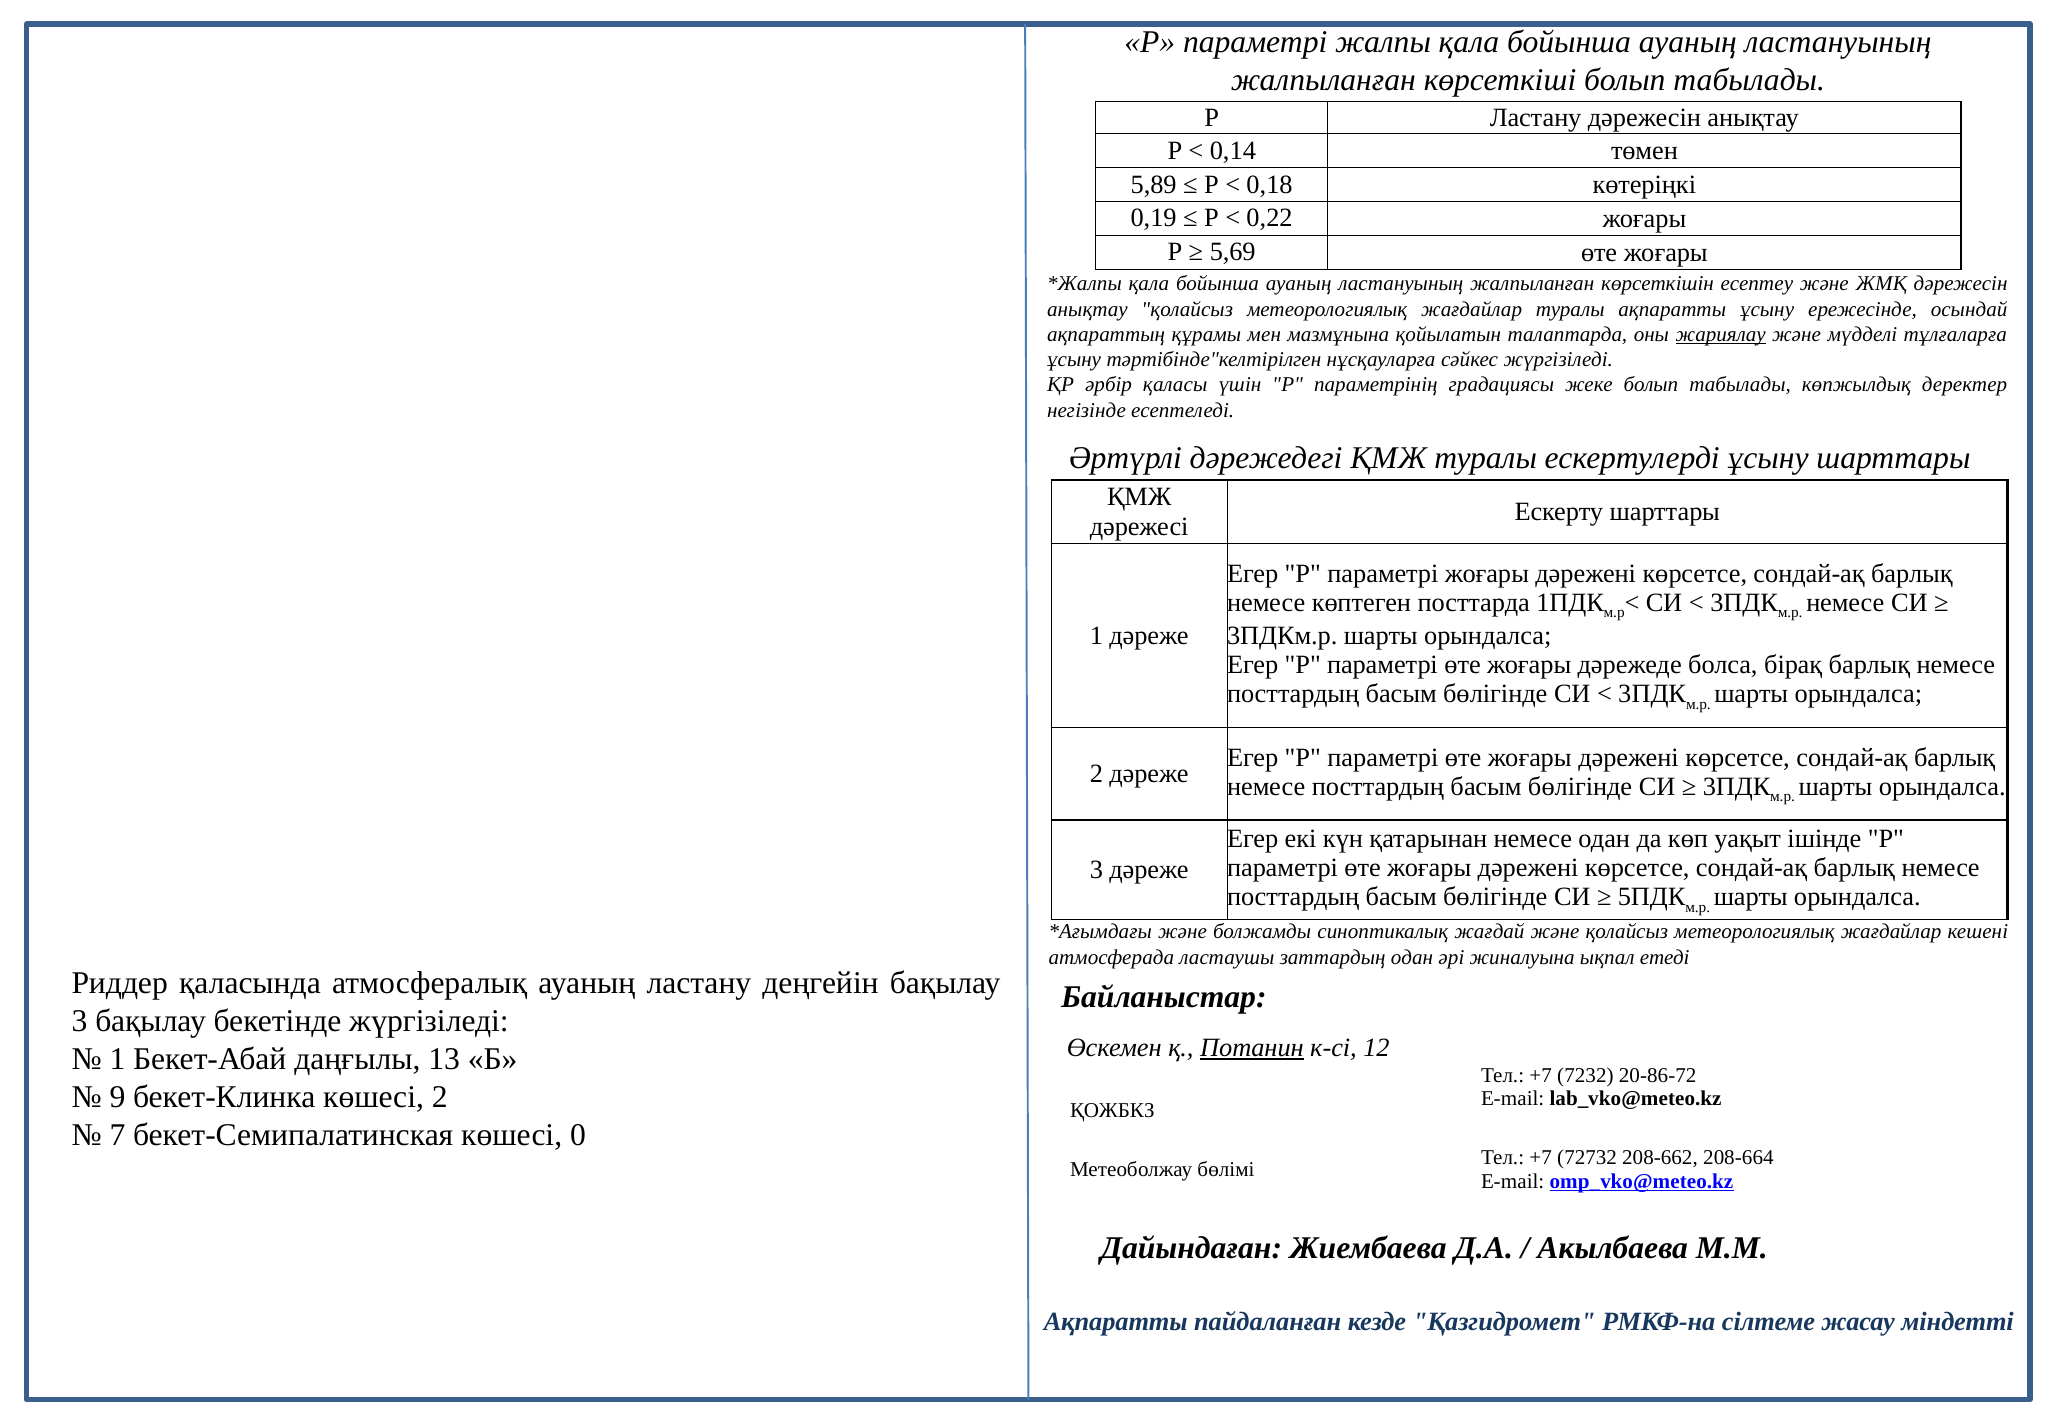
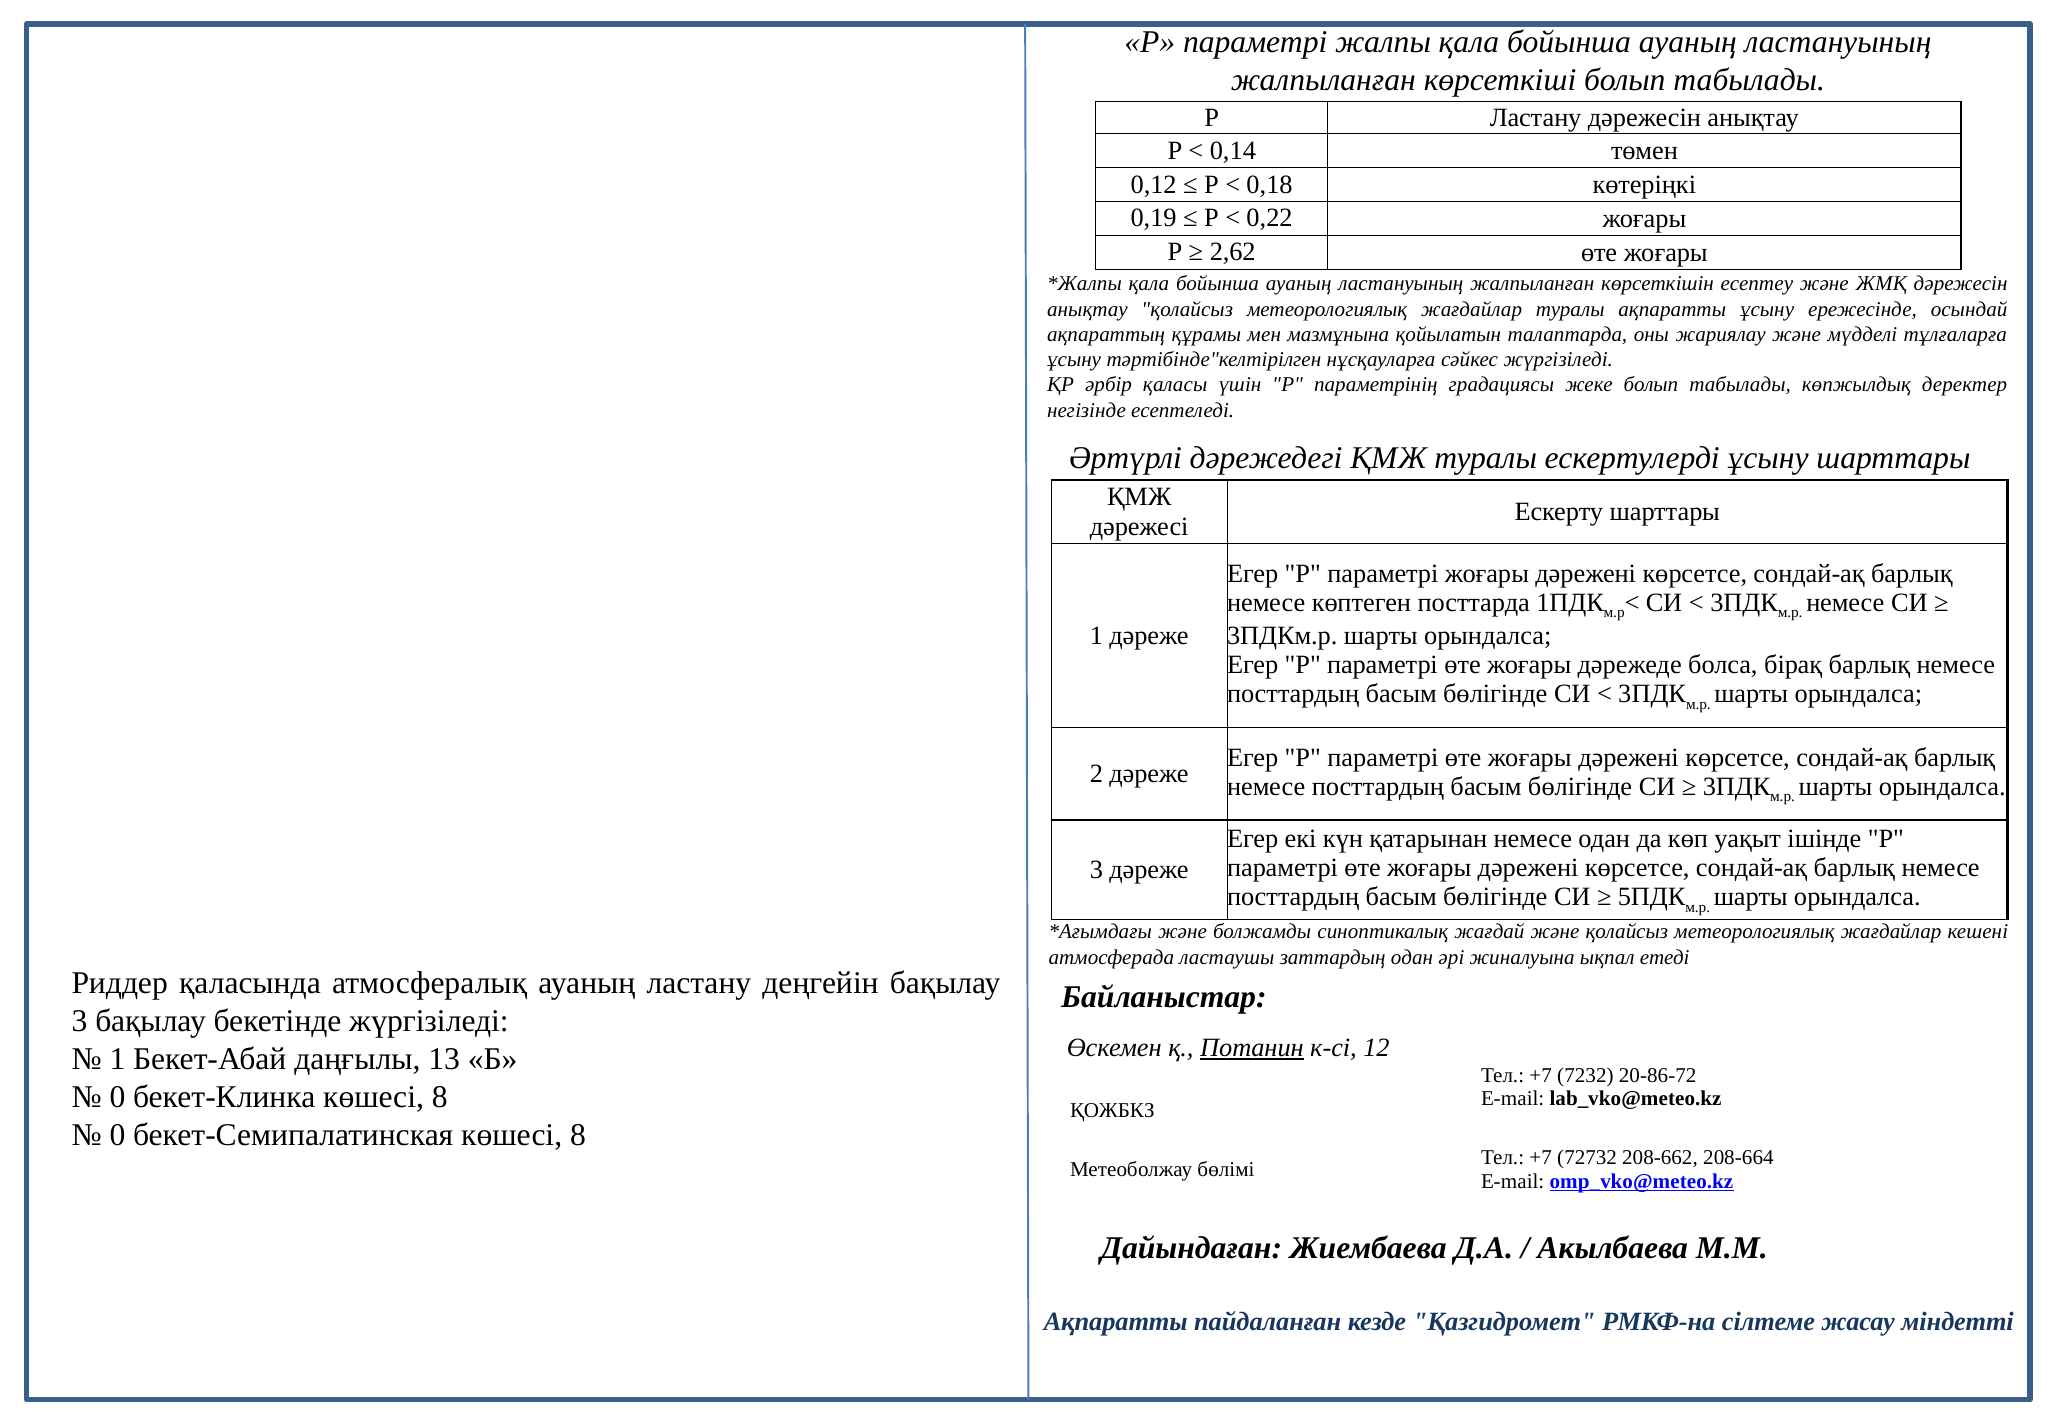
5,89: 5,89 -> 0,12
5,69: 5,69 -> 2,62
жариялау underline: present -> none
9 at (117, 1097): 9 -> 0
бекет-Клинка көшесі 2: 2 -> 8
7 at (117, 1135): 7 -> 0
бекет-Семипалатинская көшесі 0: 0 -> 8
